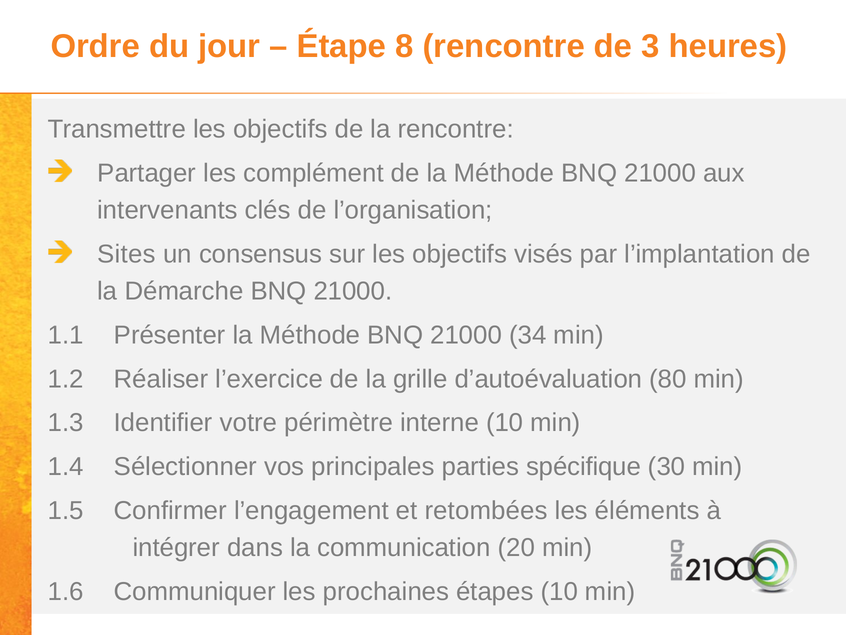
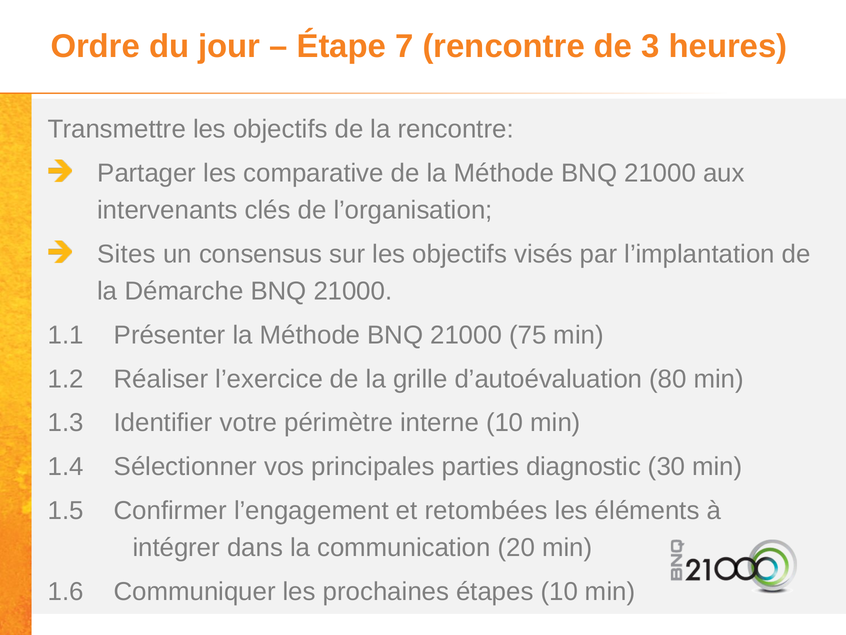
8: 8 -> 7
complément: complément -> comparative
34: 34 -> 75
spécifique: spécifique -> diagnostic
